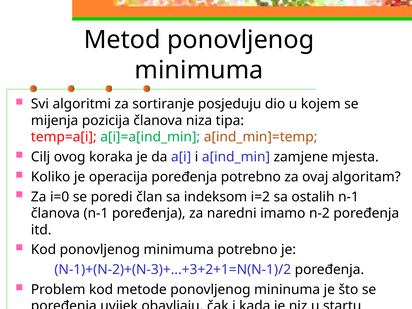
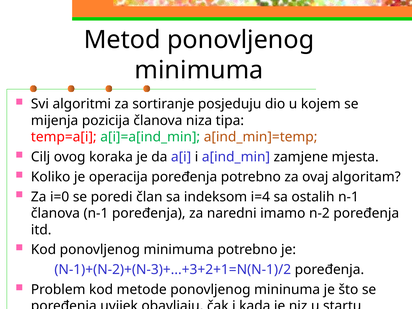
i=2: i=2 -> i=4
